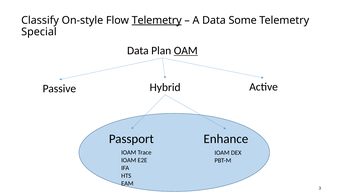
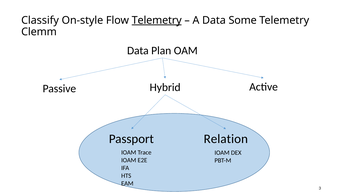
Special: Special -> Clemm
OAM underline: present -> none
Enhance: Enhance -> Relation
